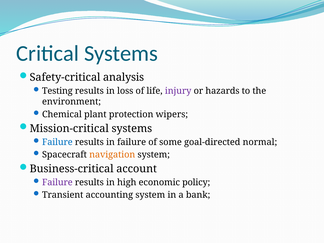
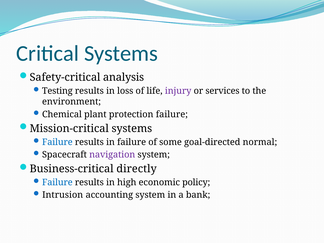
hazards: hazards -> services
protection wipers: wipers -> failure
navigation colour: orange -> purple
account: account -> directly
Failure at (57, 182) colour: purple -> blue
Transient: Transient -> Intrusion
